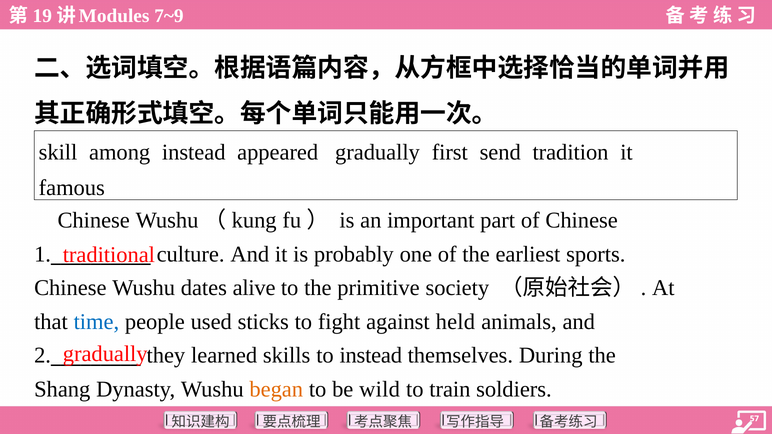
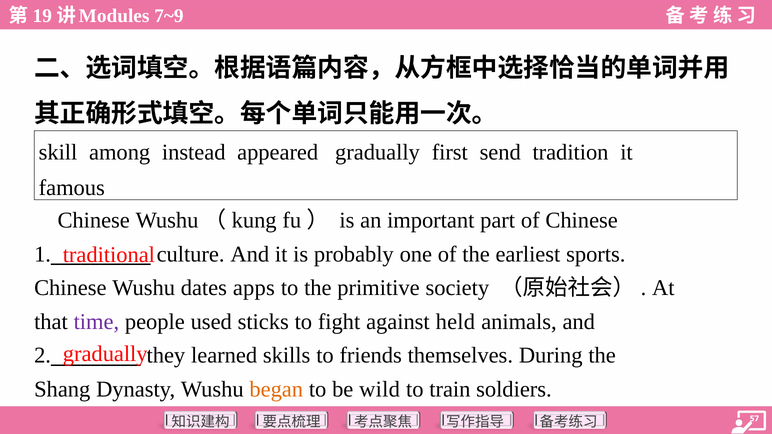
alive: alive -> apps
time colour: blue -> purple
to instead: instead -> friends
